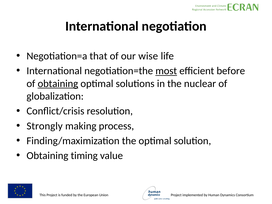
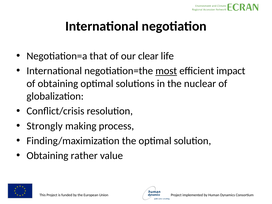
wise: wise -> clear
before: before -> impact
obtaining at (58, 84) underline: present -> none
timing: timing -> rather
